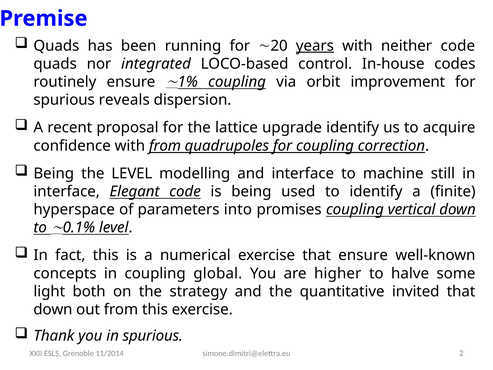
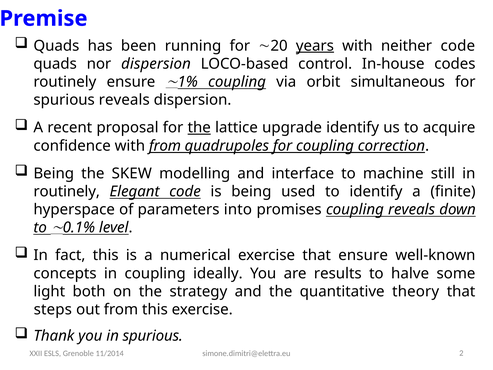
nor integrated: integrated -> dispersion
improvement: improvement -> simultaneous
the at (199, 128) underline: none -> present
the LEVEL: LEVEL -> SKEW
interface at (67, 191): interface -> routinely
coupling vertical: vertical -> reveals
global: global -> ideally
higher: higher -> results
invited: invited -> theory
down at (53, 309): down -> steps
